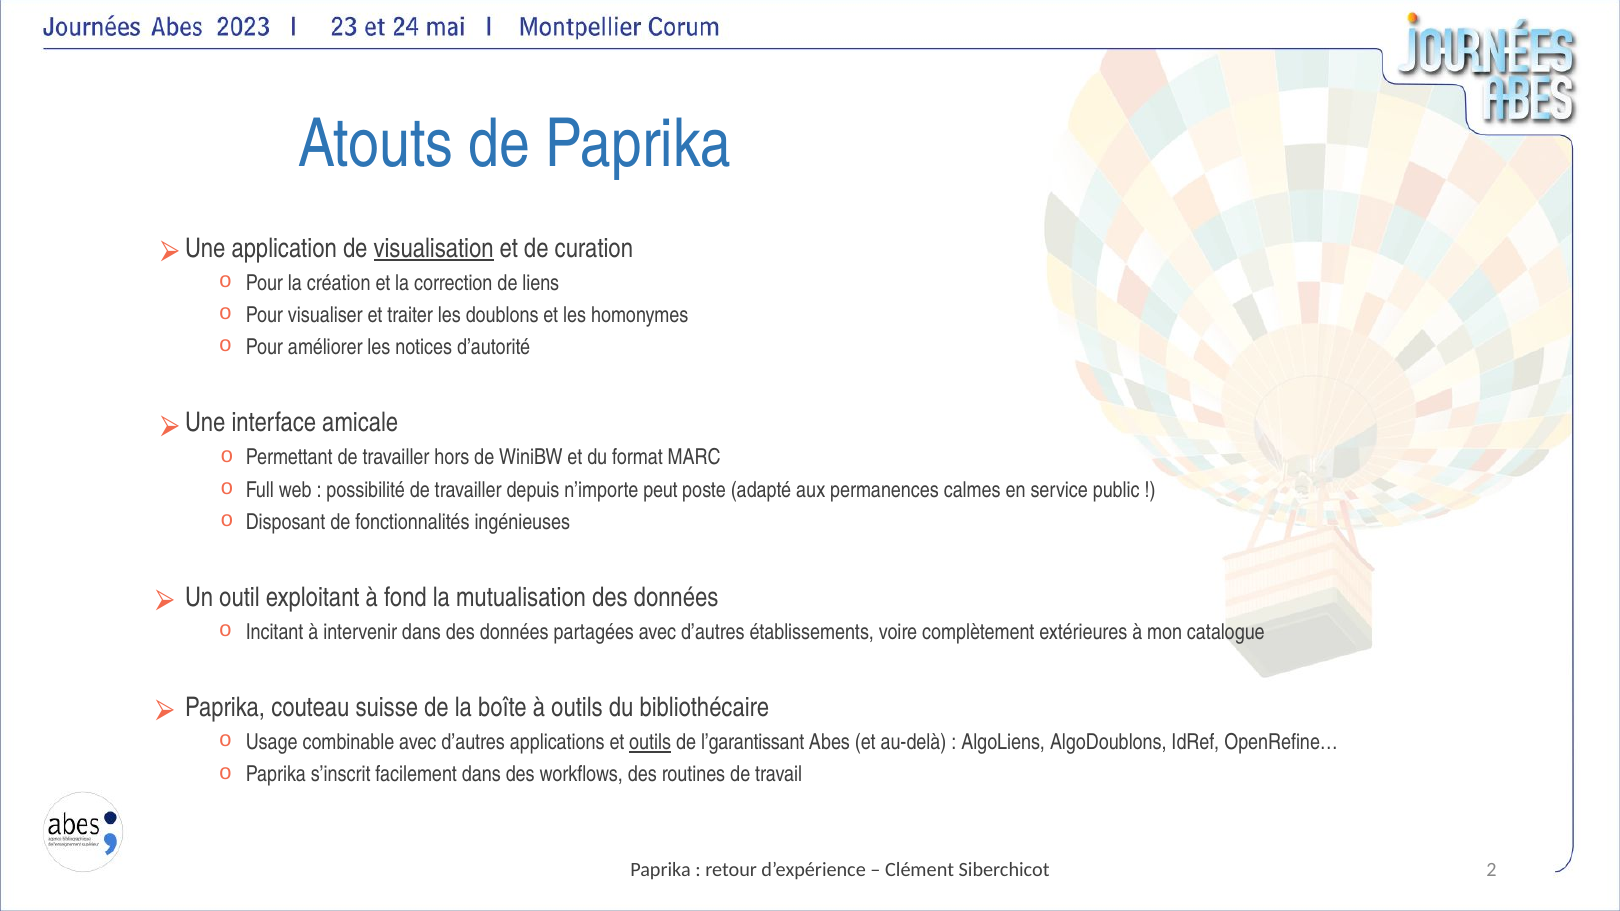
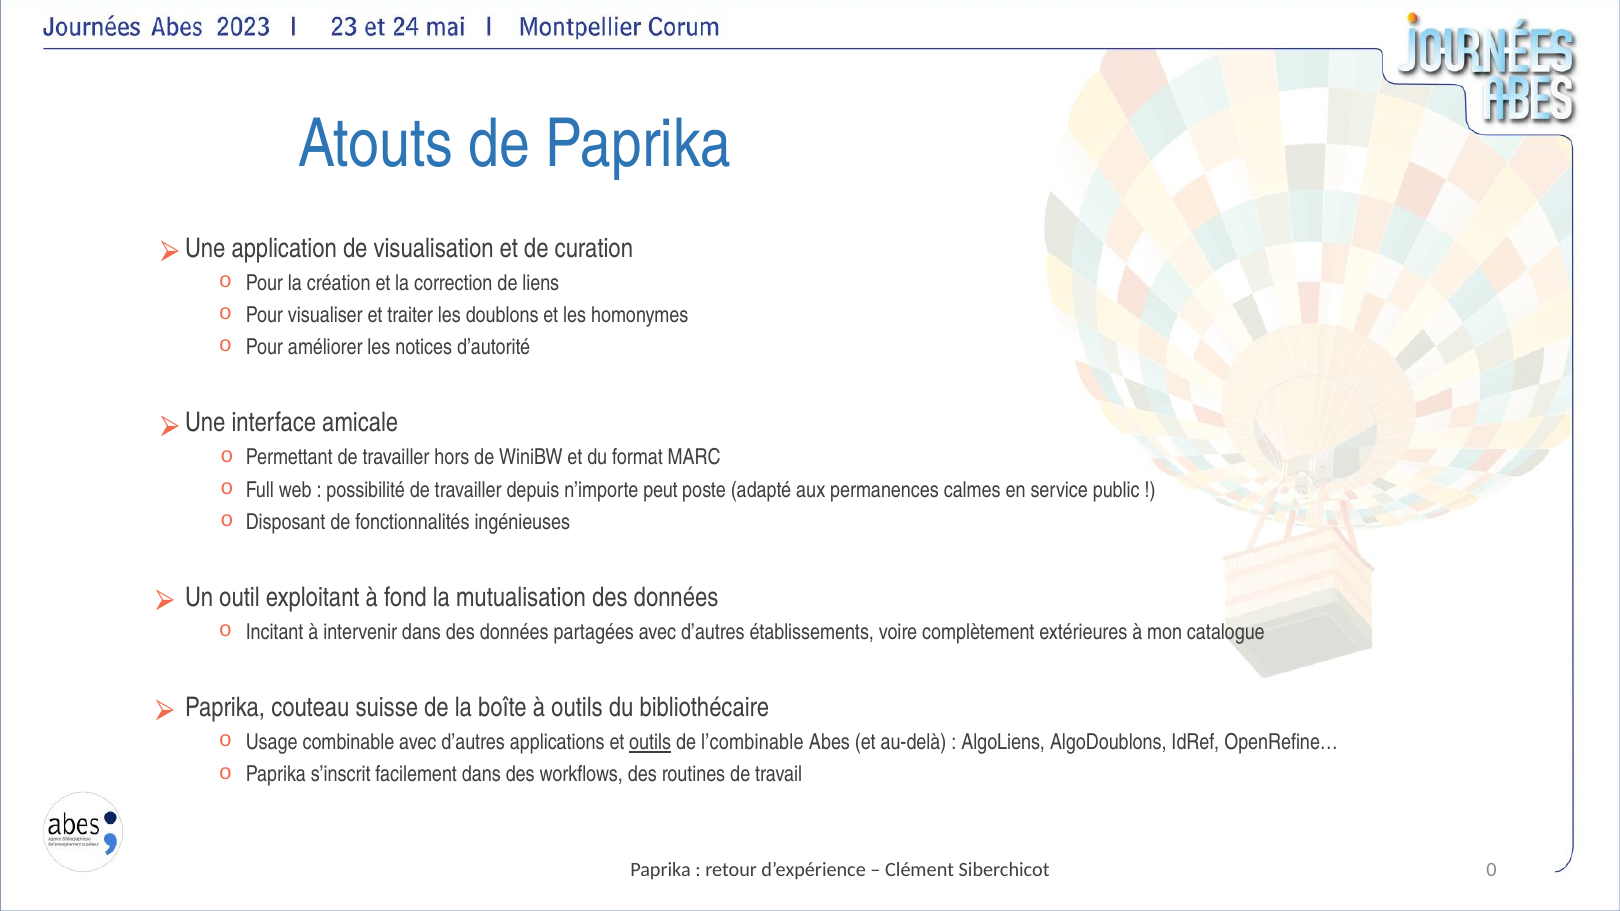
visualisation underline: present -> none
l’garantissant: l’garantissant -> l’combinable
2: 2 -> 0
